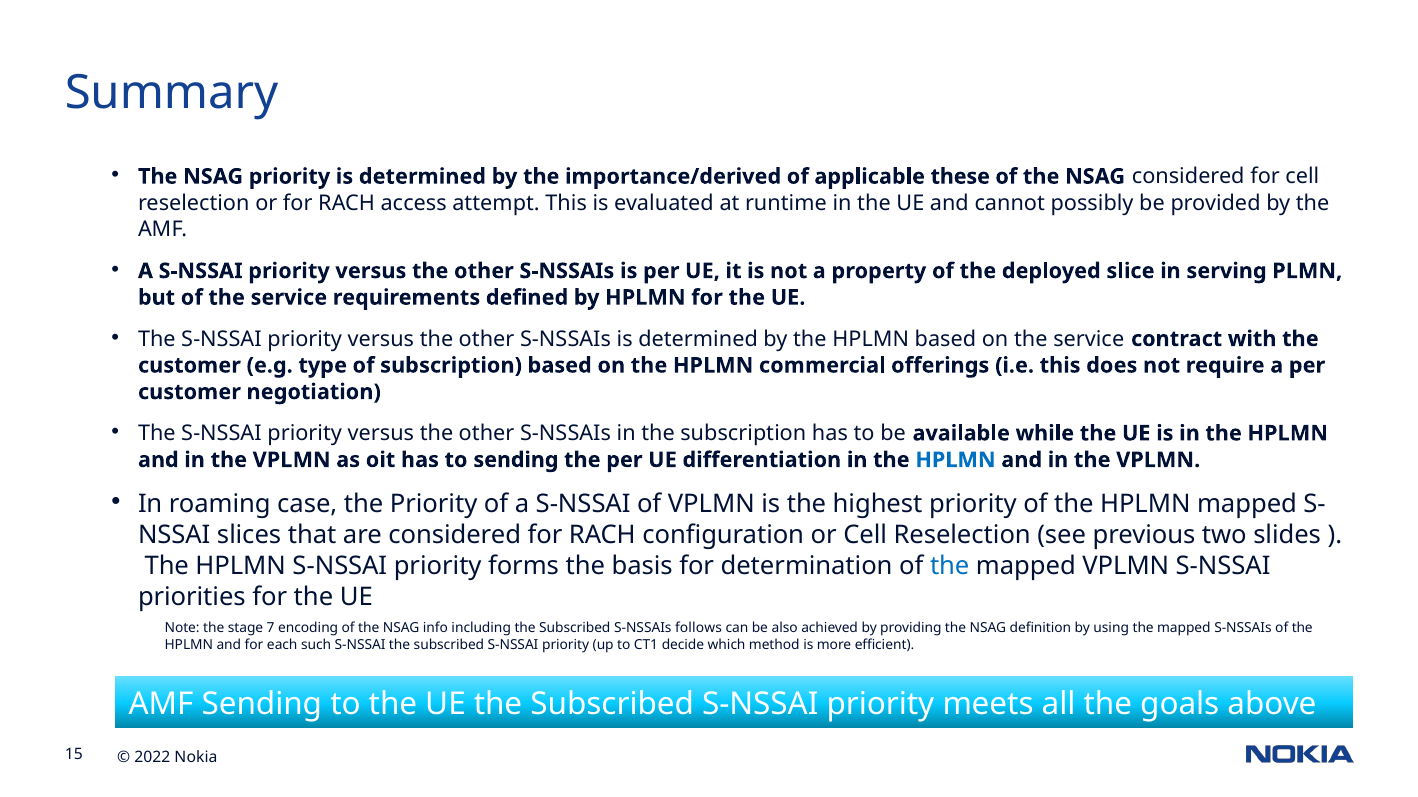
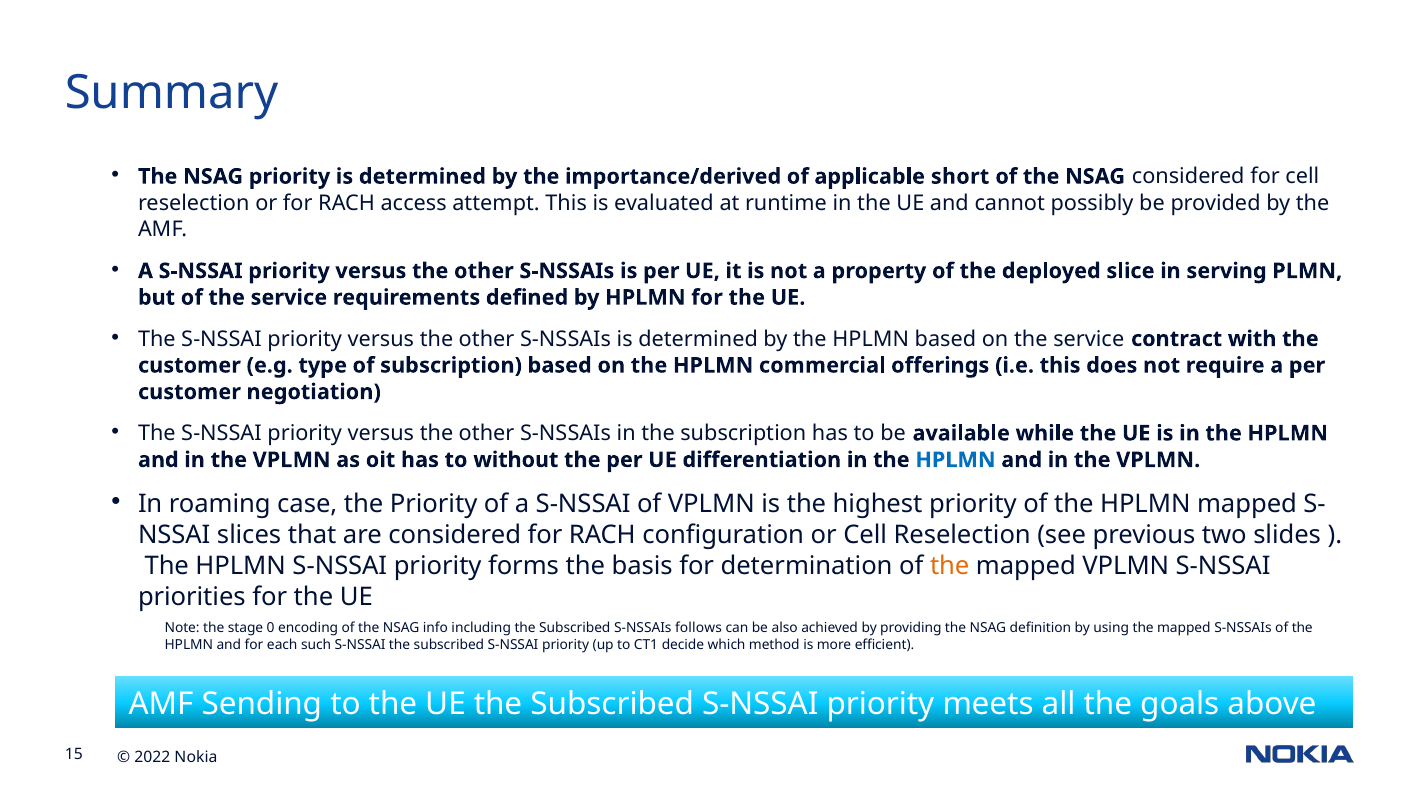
these: these -> short
to sending: sending -> without
the at (950, 567) colour: blue -> orange
7: 7 -> 0
